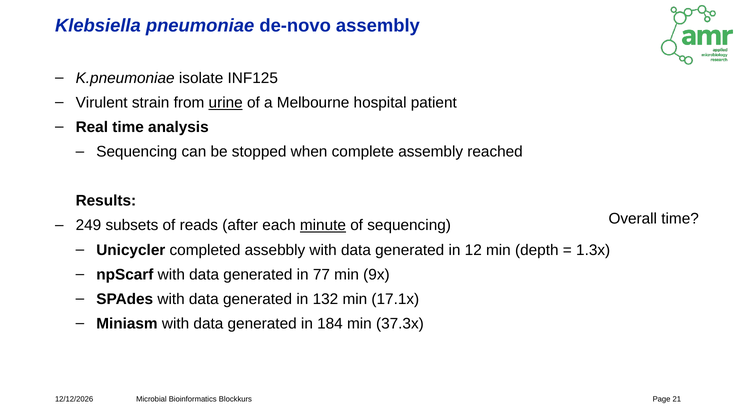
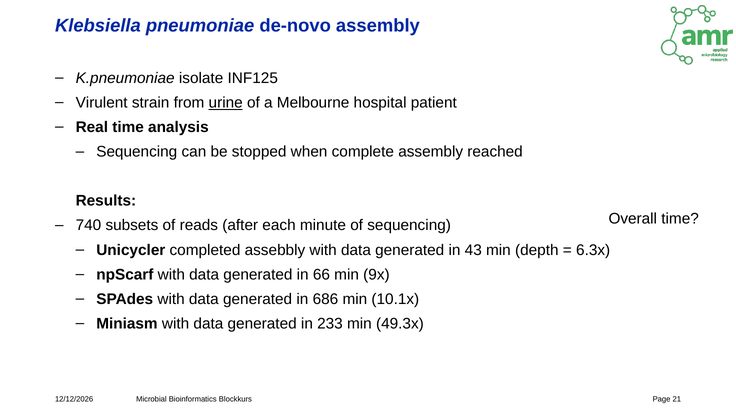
249: 249 -> 740
minute underline: present -> none
12: 12 -> 43
1.3x: 1.3x -> 6.3x
77: 77 -> 66
132: 132 -> 686
17.1x: 17.1x -> 10.1x
184: 184 -> 233
37.3x: 37.3x -> 49.3x
